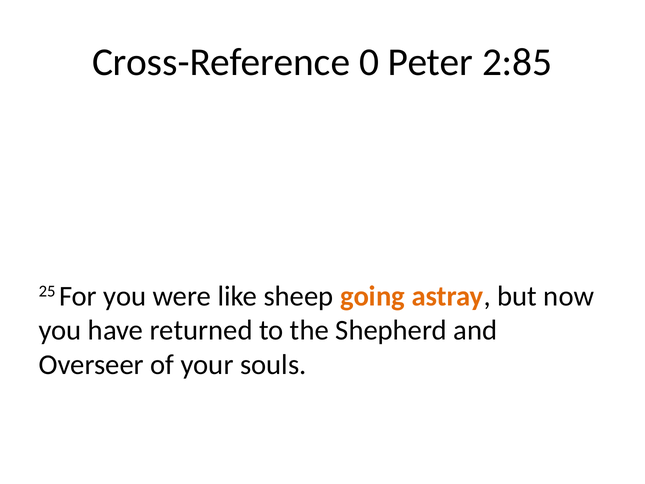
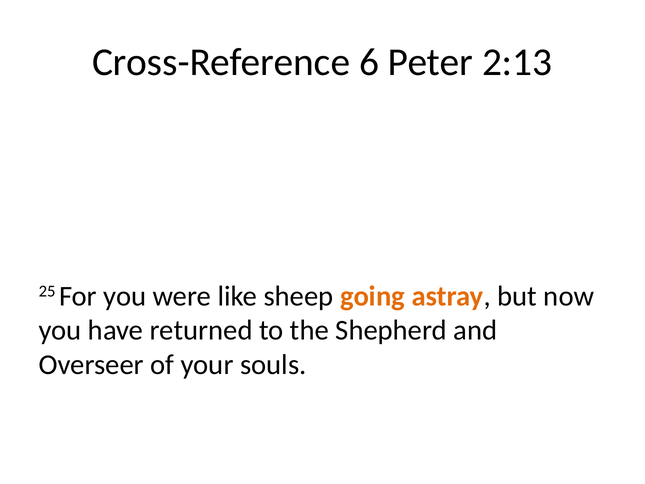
0: 0 -> 6
2:85: 2:85 -> 2:13
